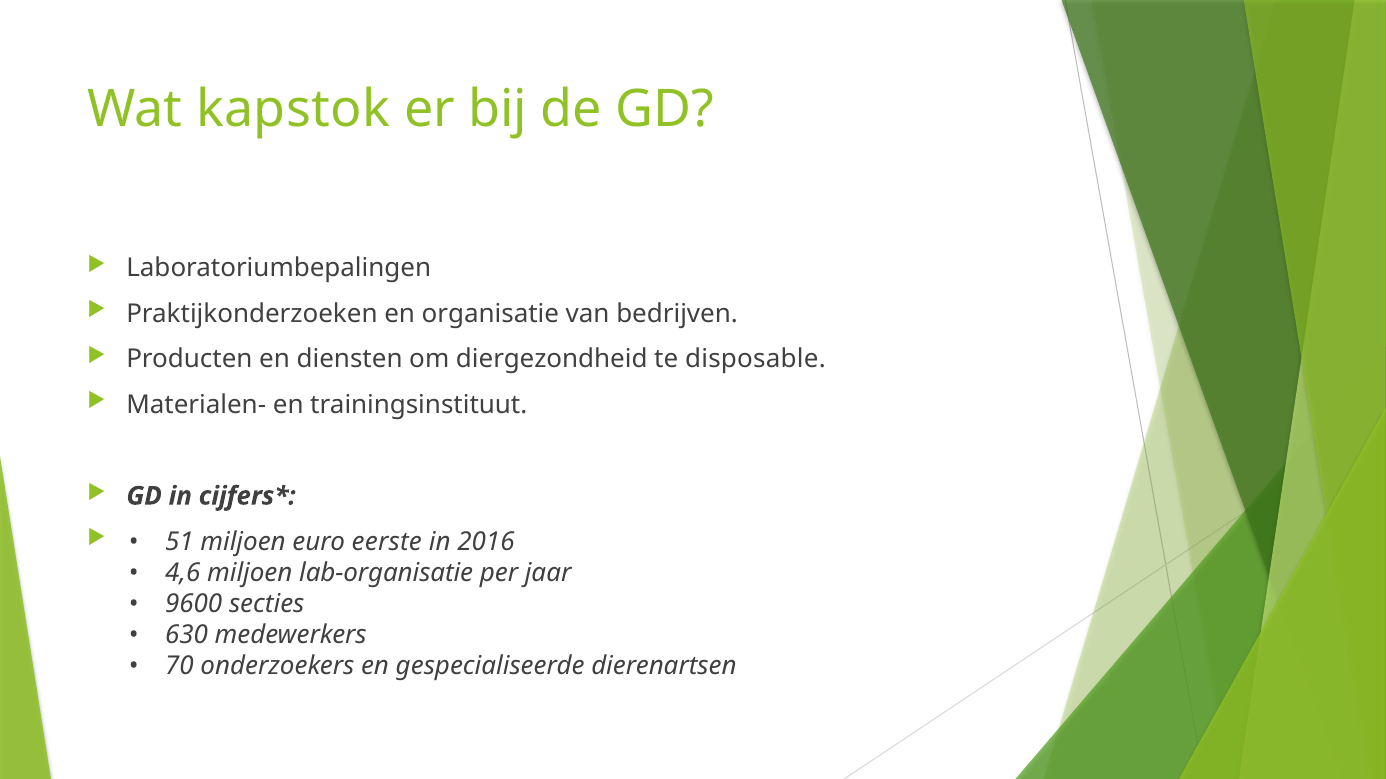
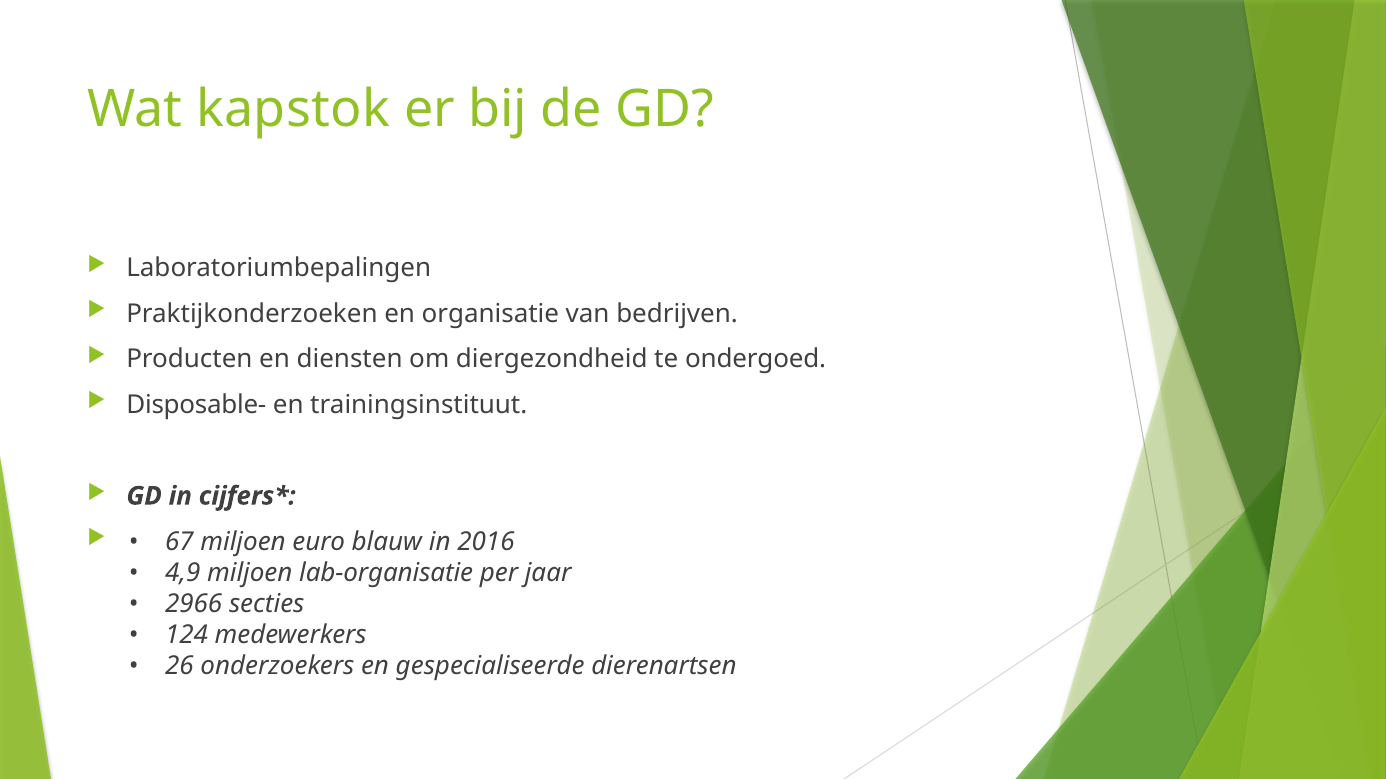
disposable: disposable -> ondergoed
Materialen-: Materialen- -> Disposable-
51: 51 -> 67
eerste: eerste -> blauw
4,6: 4,6 -> 4,9
9600: 9600 -> 2966
630: 630 -> 124
70: 70 -> 26
